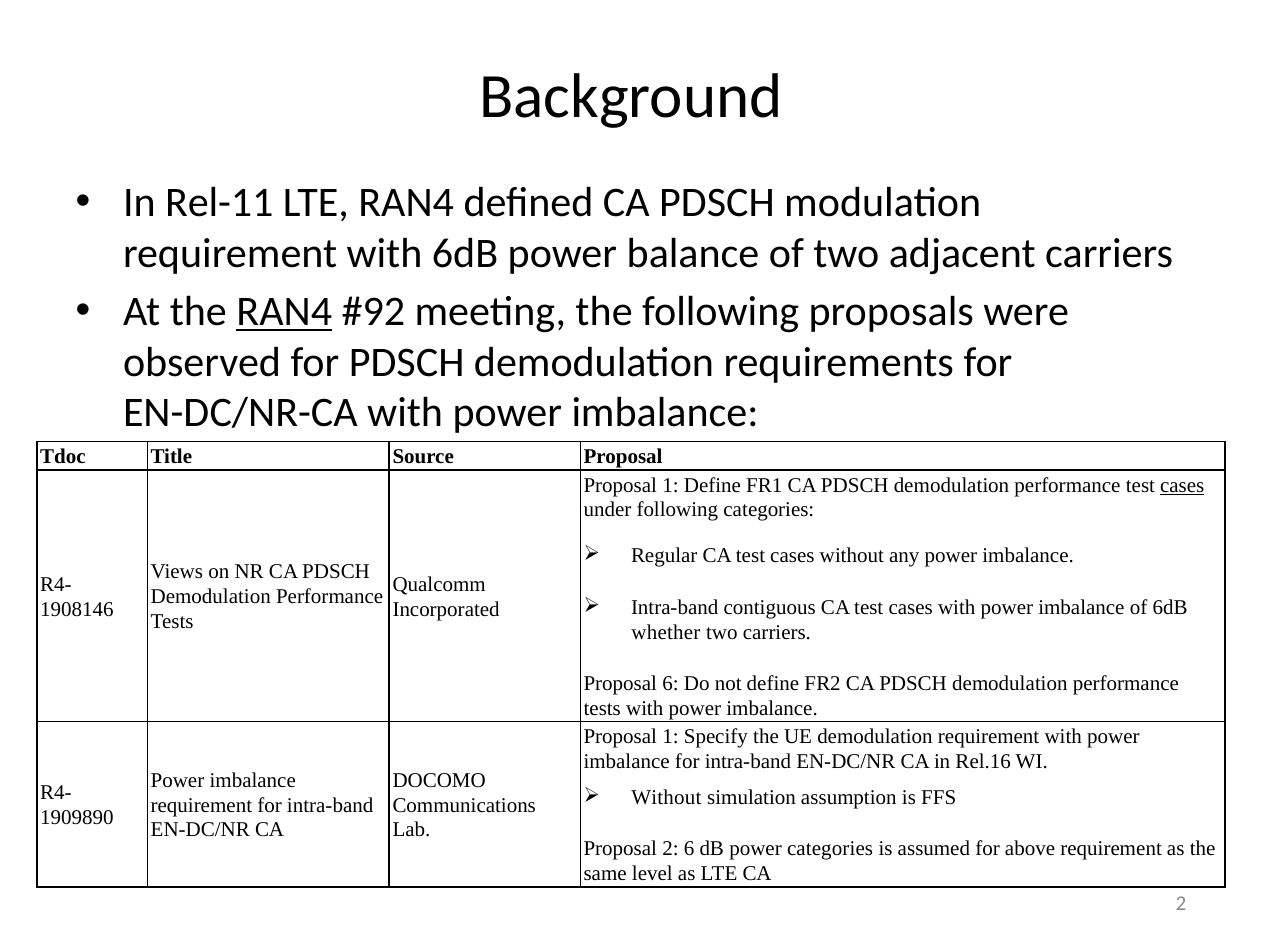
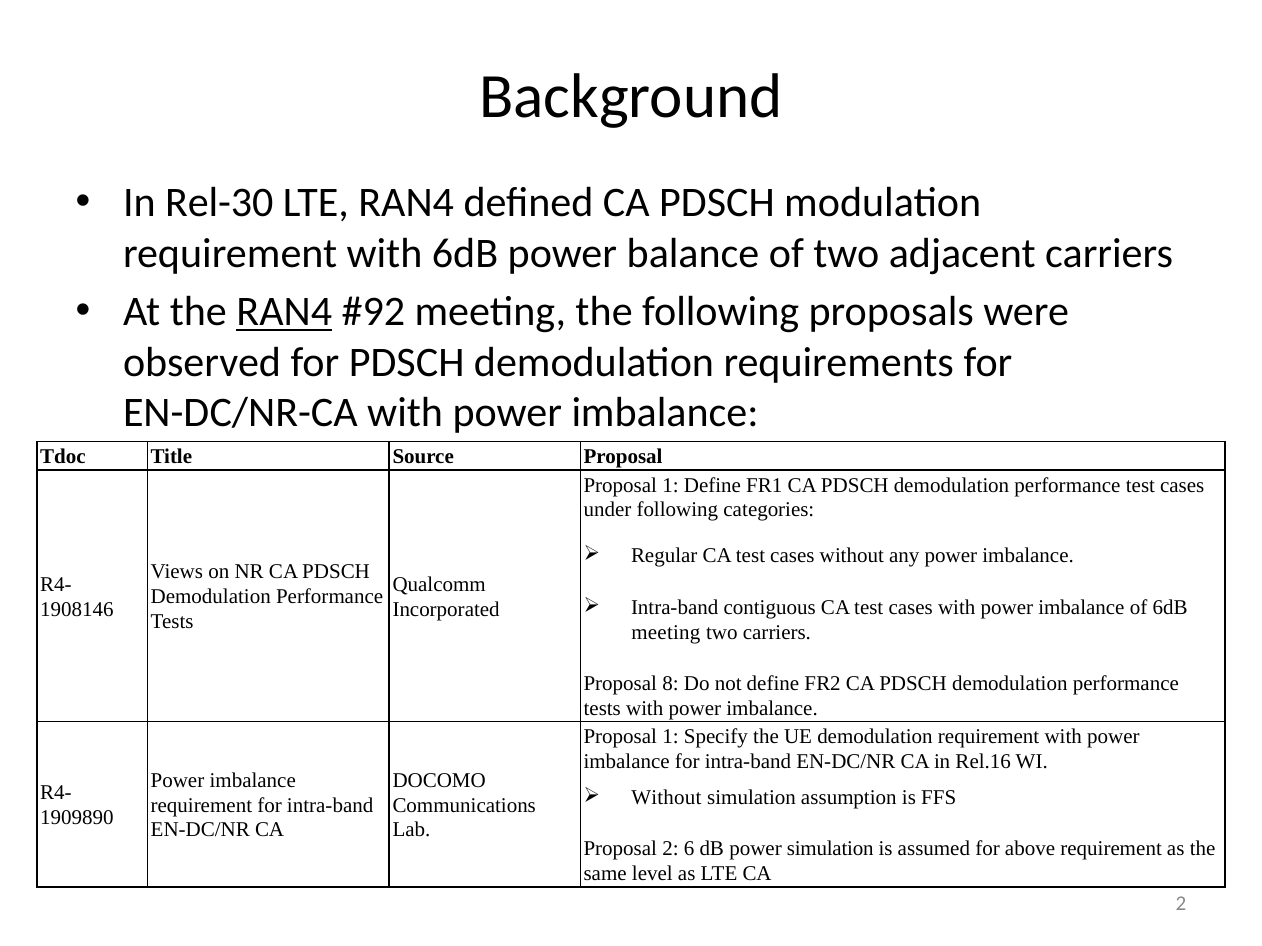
Rel-11: Rel-11 -> Rel-30
cases at (1182, 485) underline: present -> none
whether at (666, 633): whether -> meeting
Proposal 6: 6 -> 8
power categories: categories -> simulation
